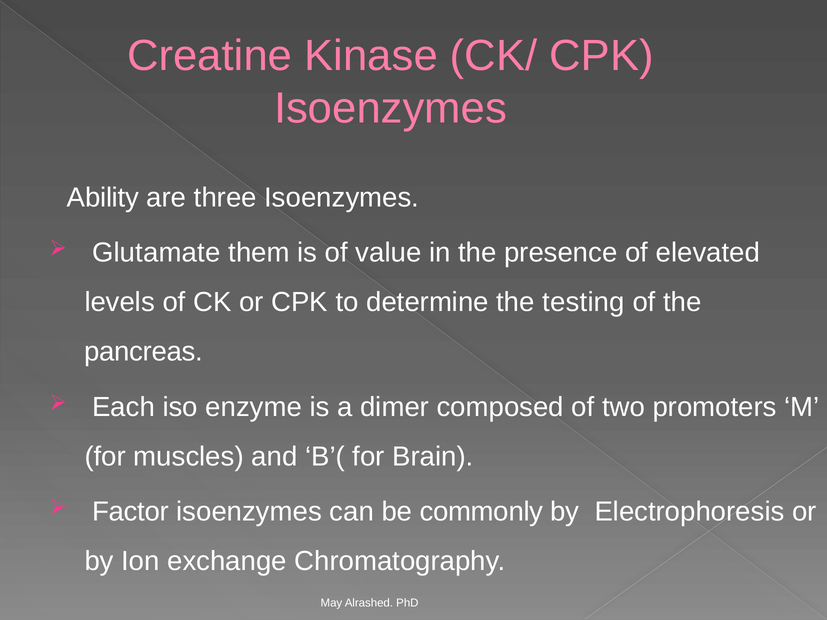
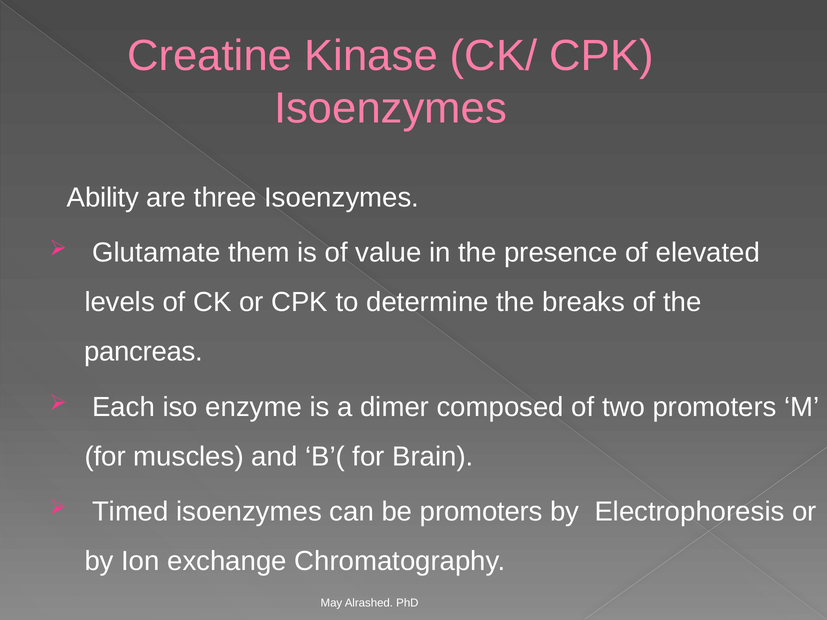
testing: testing -> breaks
Factor: Factor -> Timed
be commonly: commonly -> promoters
